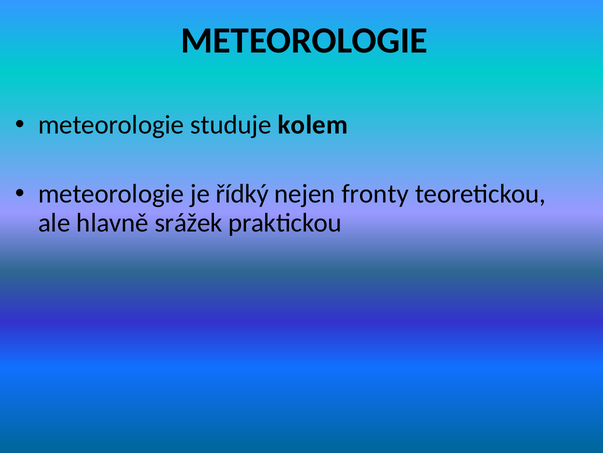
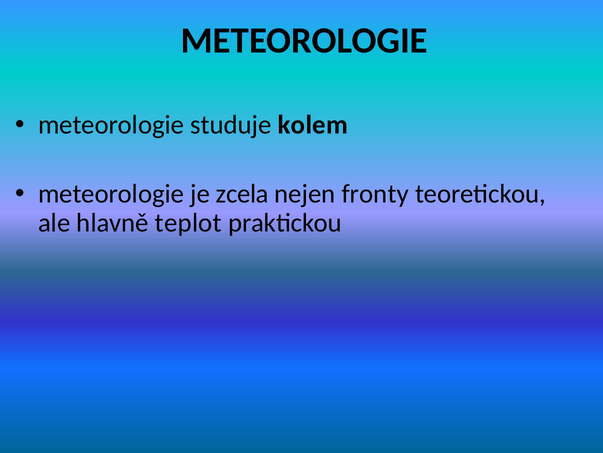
řídký: řídký -> zcela
srážek: srážek -> teplot
